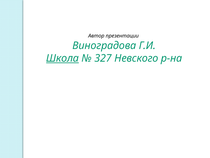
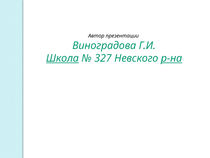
р-на underline: none -> present
